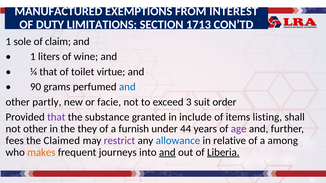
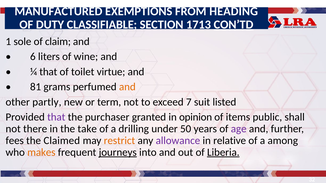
INTEREST: INTEREST -> HEADING
LIMITATIONS: LIMITATIONS -> CLASSIFIABLE
1 at (33, 57): 1 -> 6
90: 90 -> 81
and at (127, 87) colour: blue -> orange
facie: facie -> term
3: 3 -> 7
order: order -> listed
substance: substance -> purchaser
include: include -> opinion
listing: listing -> public
not other: other -> there
they: they -> take
furnish: furnish -> drilling
44: 44 -> 50
restrict colour: purple -> orange
allowance colour: blue -> purple
journeys underline: none -> present
and at (167, 153) underline: present -> none
